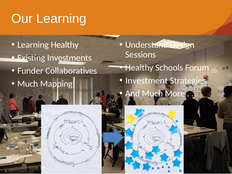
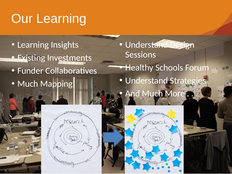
Learning Healthy: Healthy -> Insights
Investment at (147, 81): Investment -> Understand
